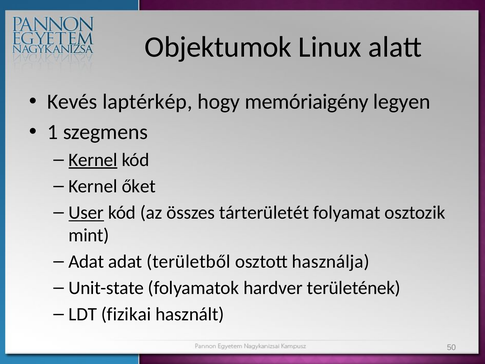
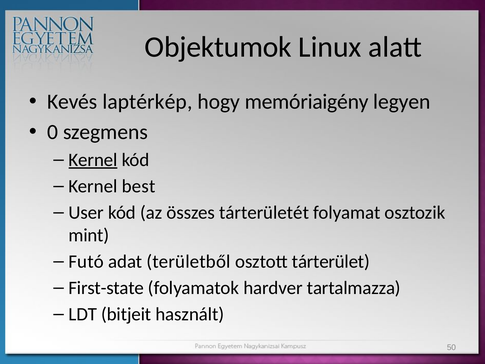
1: 1 -> 0
őket: őket -> best
User underline: present -> none
Adat at (86, 261): Adat -> Futó
használja: használja -> tárterület
Unit-state: Unit-state -> First-state
területének: területének -> tartalmazza
fizikai: fizikai -> bitjeit
